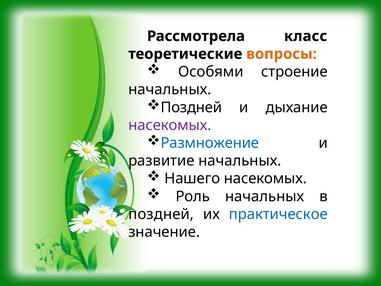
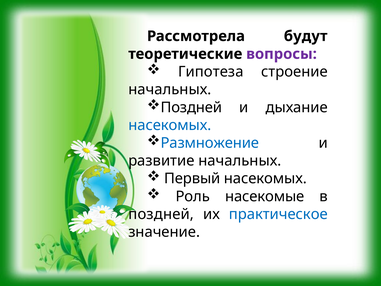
класс: класс -> будут
вопросы colour: orange -> purple
Особями: Особями -> Гипотеза
насекомых at (170, 125) colour: purple -> blue
Нашего: Нашего -> Первый
Роль начальных: начальных -> насекомые
